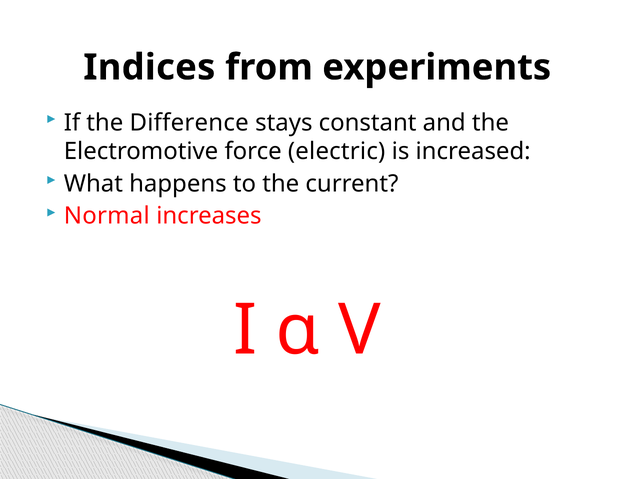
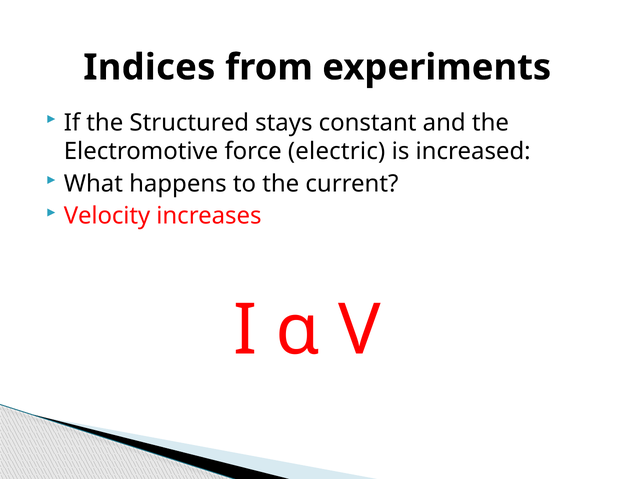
Difference: Difference -> Structured
Normal: Normal -> Velocity
